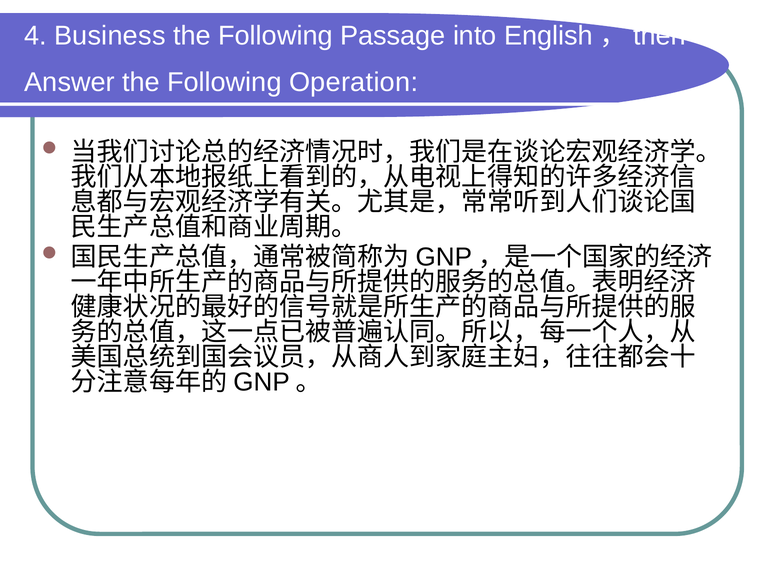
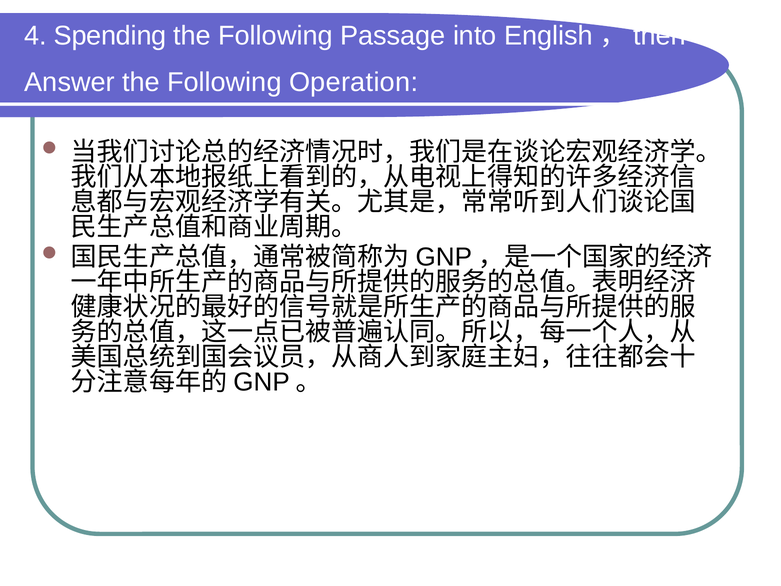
Business: Business -> Spending
